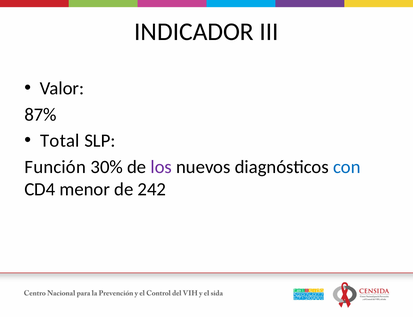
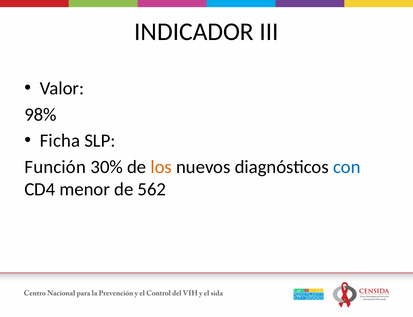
87%: 87% -> 98%
Total: Total -> Ficha
los colour: purple -> orange
242: 242 -> 562
